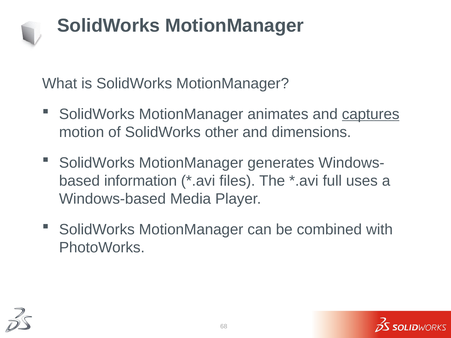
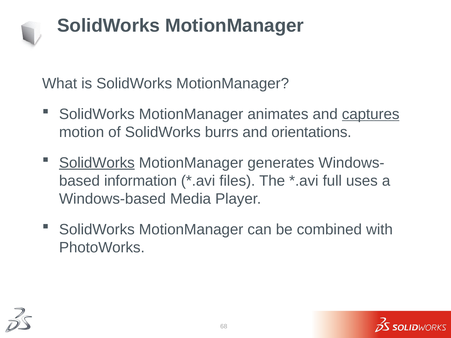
other: other -> burrs
dimensions: dimensions -> orientations
SolidWorks at (97, 163) underline: none -> present
